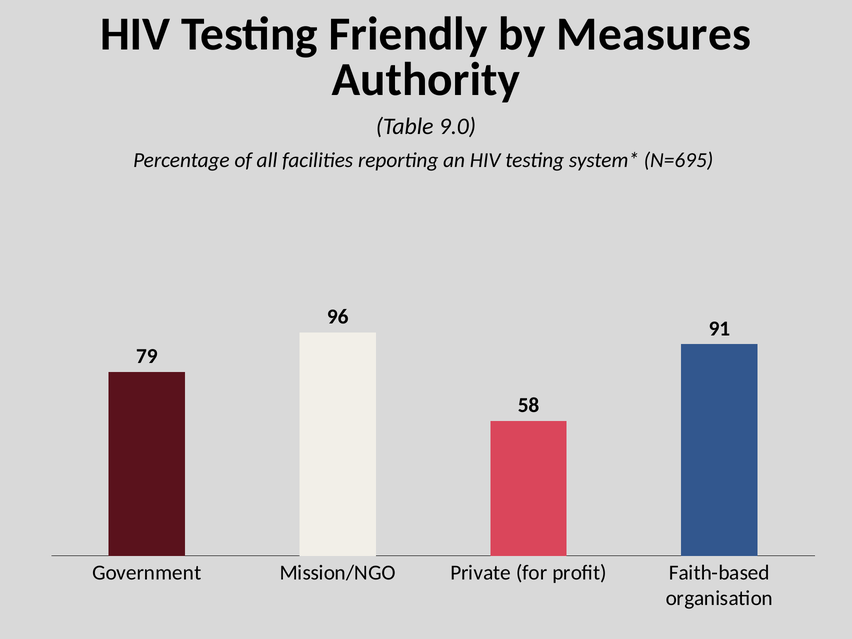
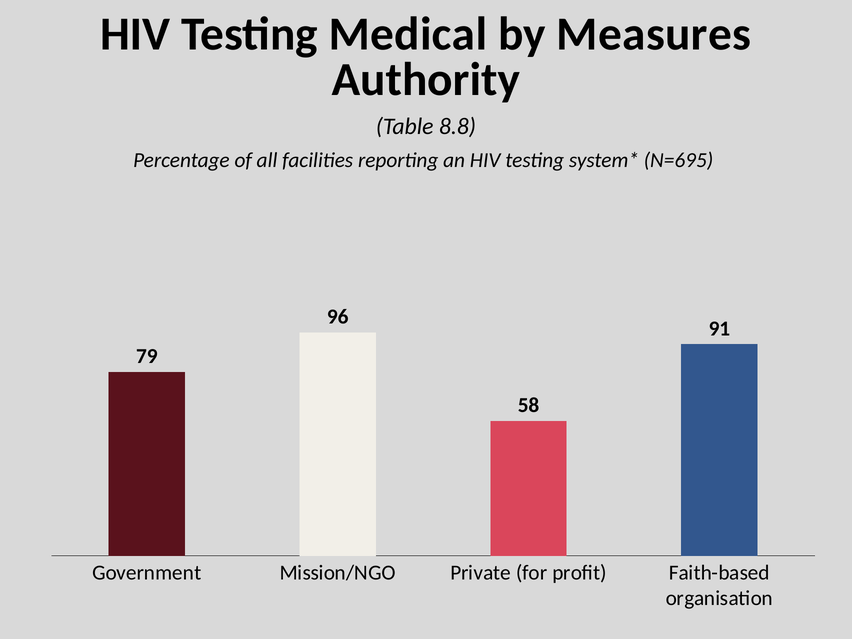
Friendly: Friendly -> Medical
9.0: 9.0 -> 8.8
